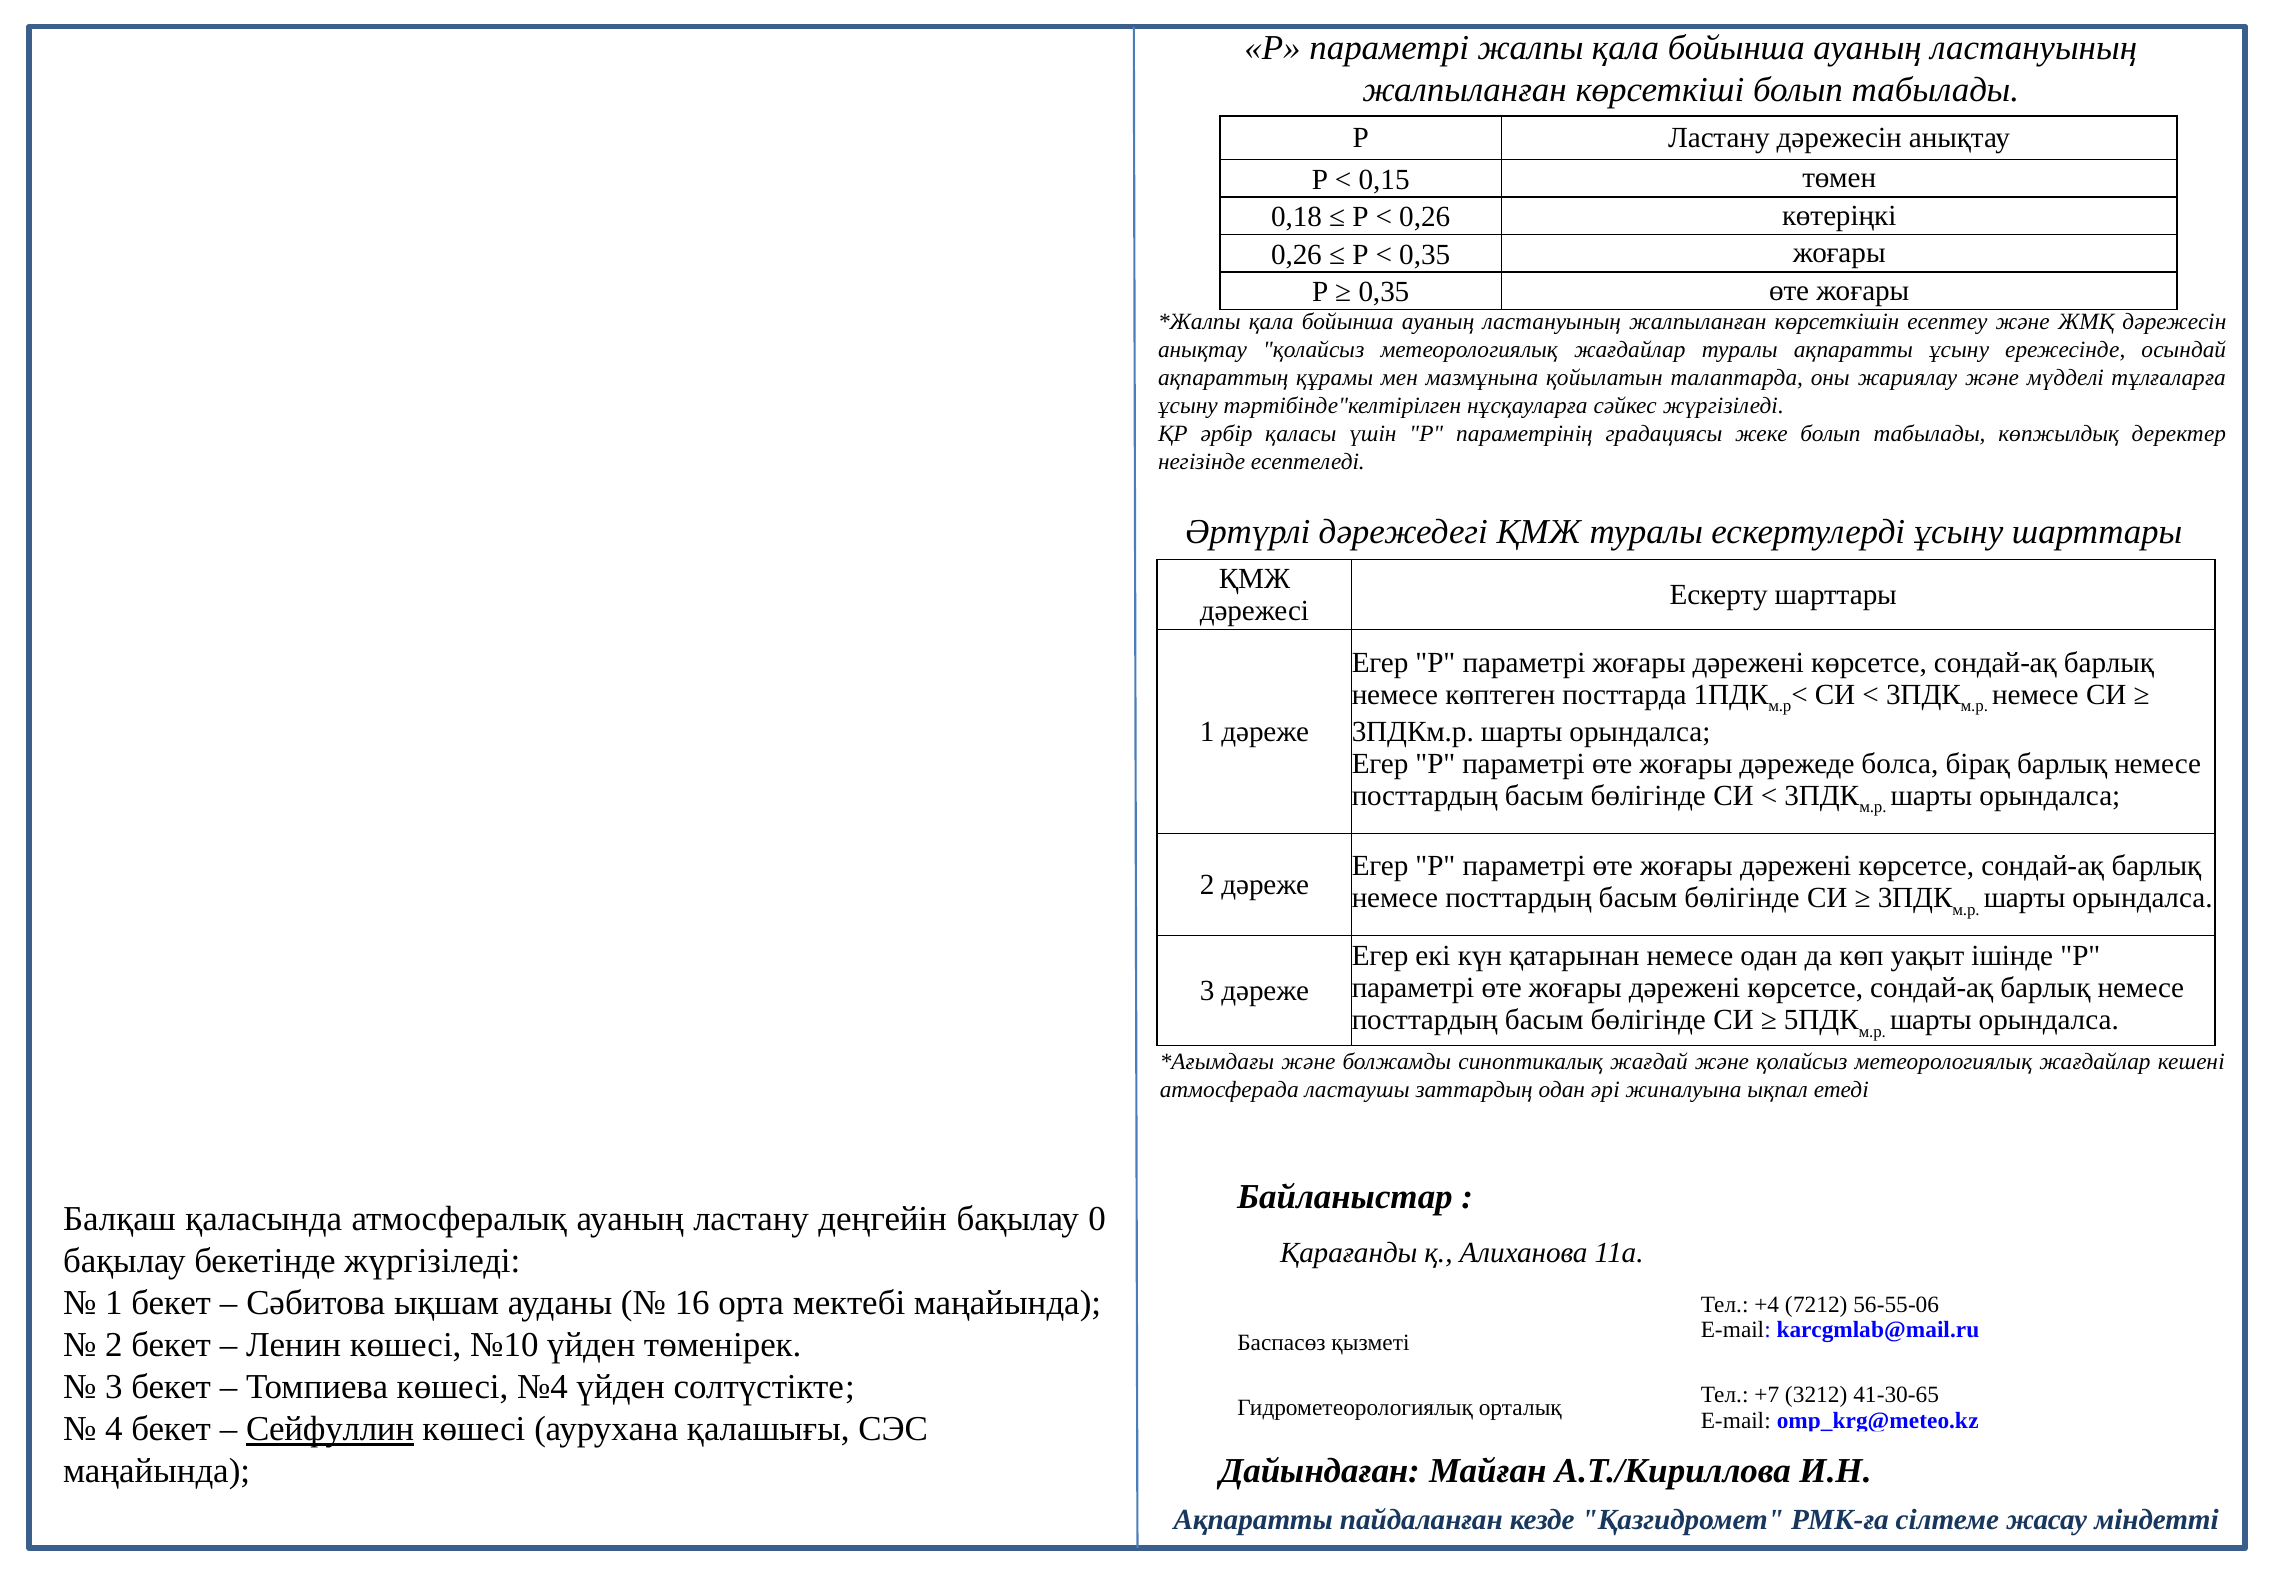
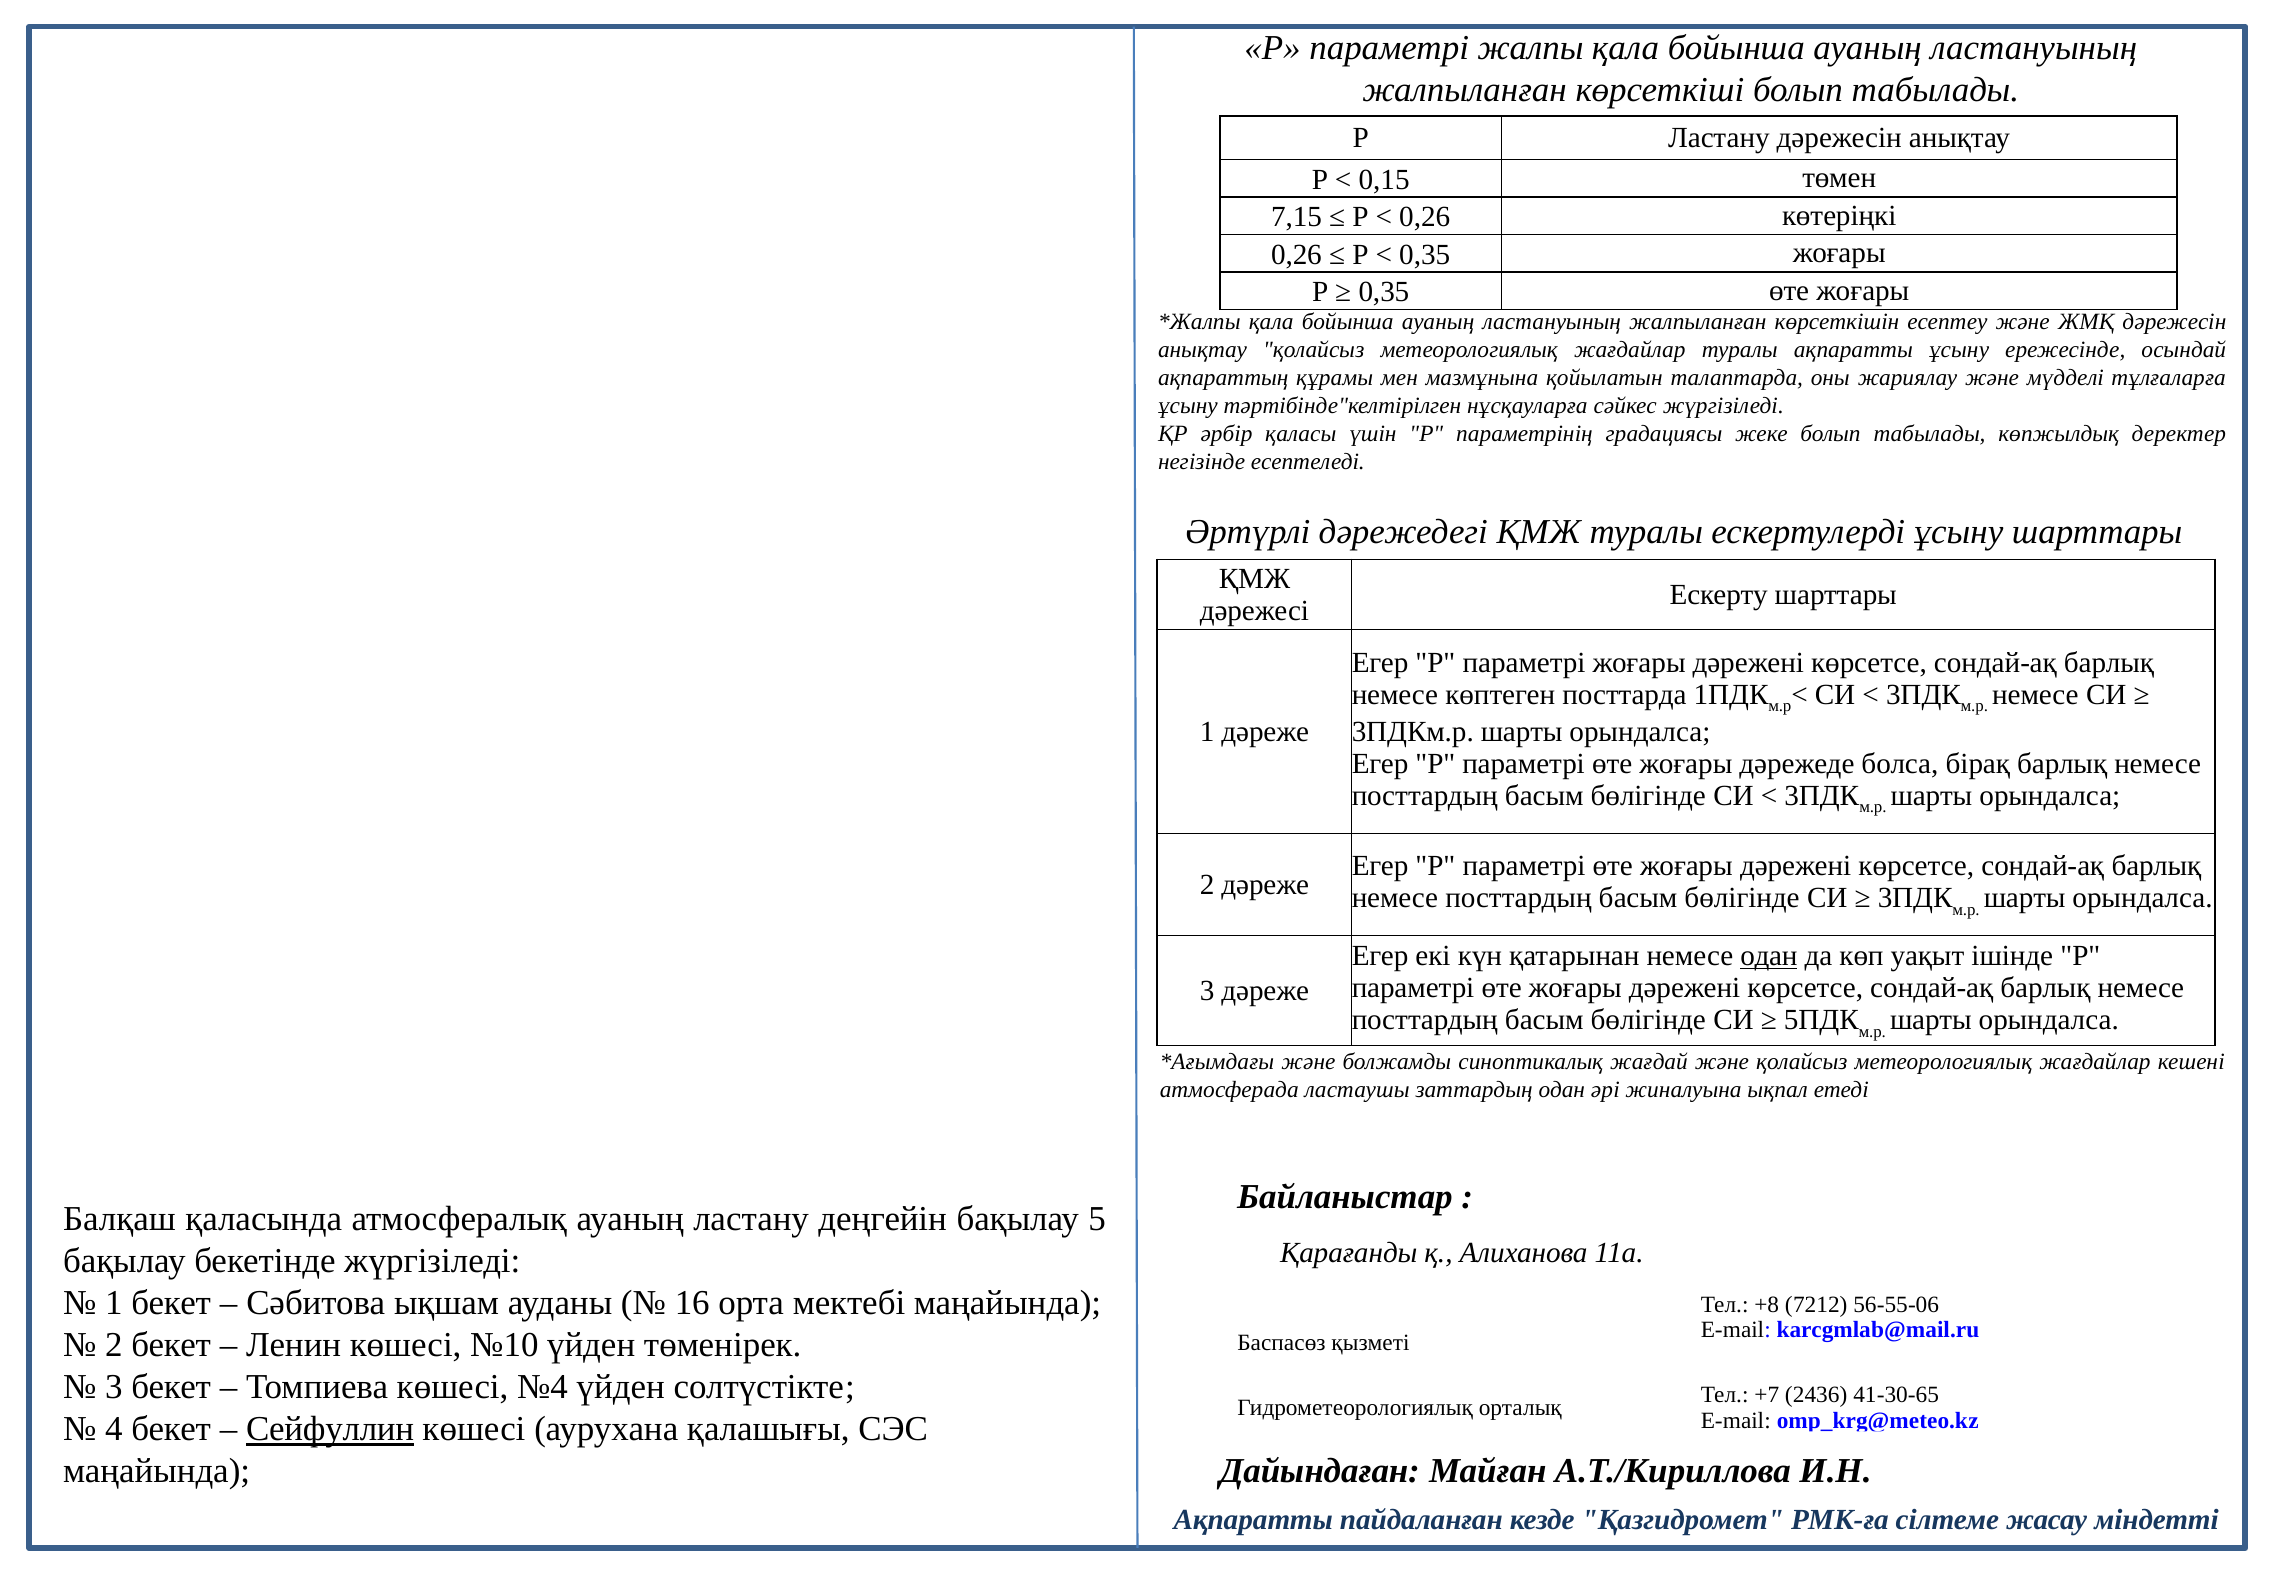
0,18: 0,18 -> 7,15
одан at (1769, 956) underline: none -> present
0: 0 -> 5
+4: +4 -> +8
3212: 3212 -> 2436
